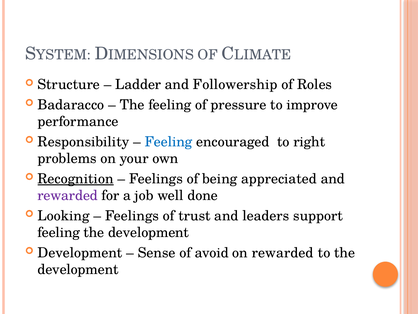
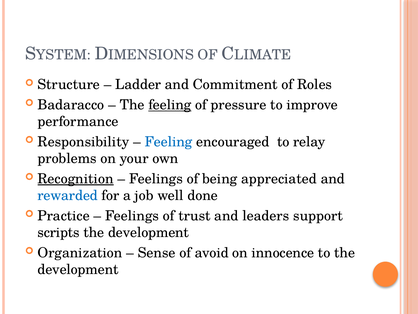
Followership: Followership -> Commitment
feeling at (170, 105) underline: none -> present
right: right -> relay
rewarded at (68, 195) colour: purple -> blue
Looking: Looking -> Practice
feeling at (59, 232): feeling -> scripts
Development at (80, 252): Development -> Organization
on rewarded: rewarded -> innocence
